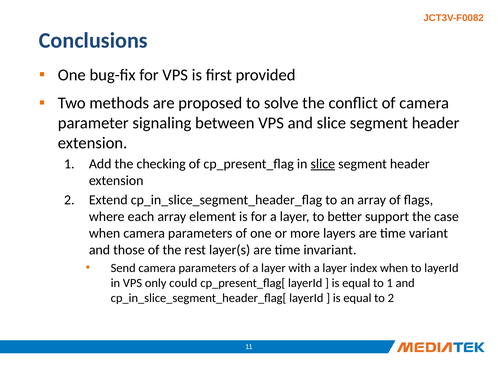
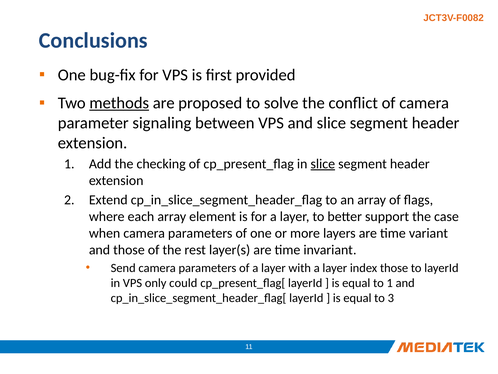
methods underline: none -> present
index when: when -> those
to 2: 2 -> 3
